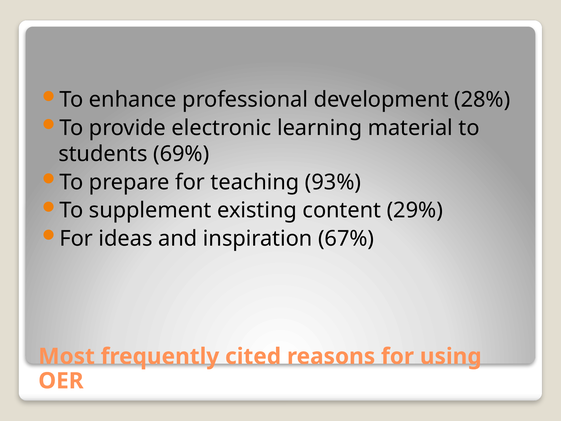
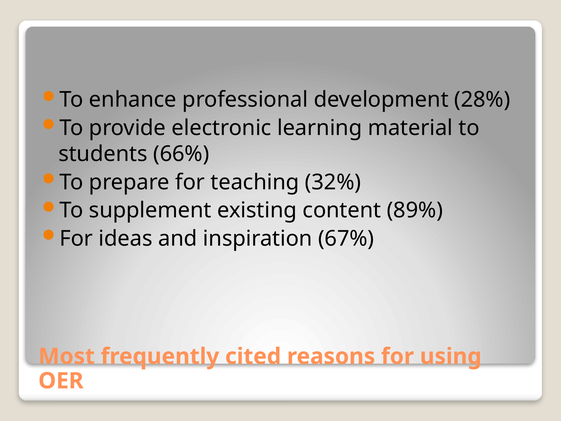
69%: 69% -> 66%
93%: 93% -> 32%
29%: 29% -> 89%
